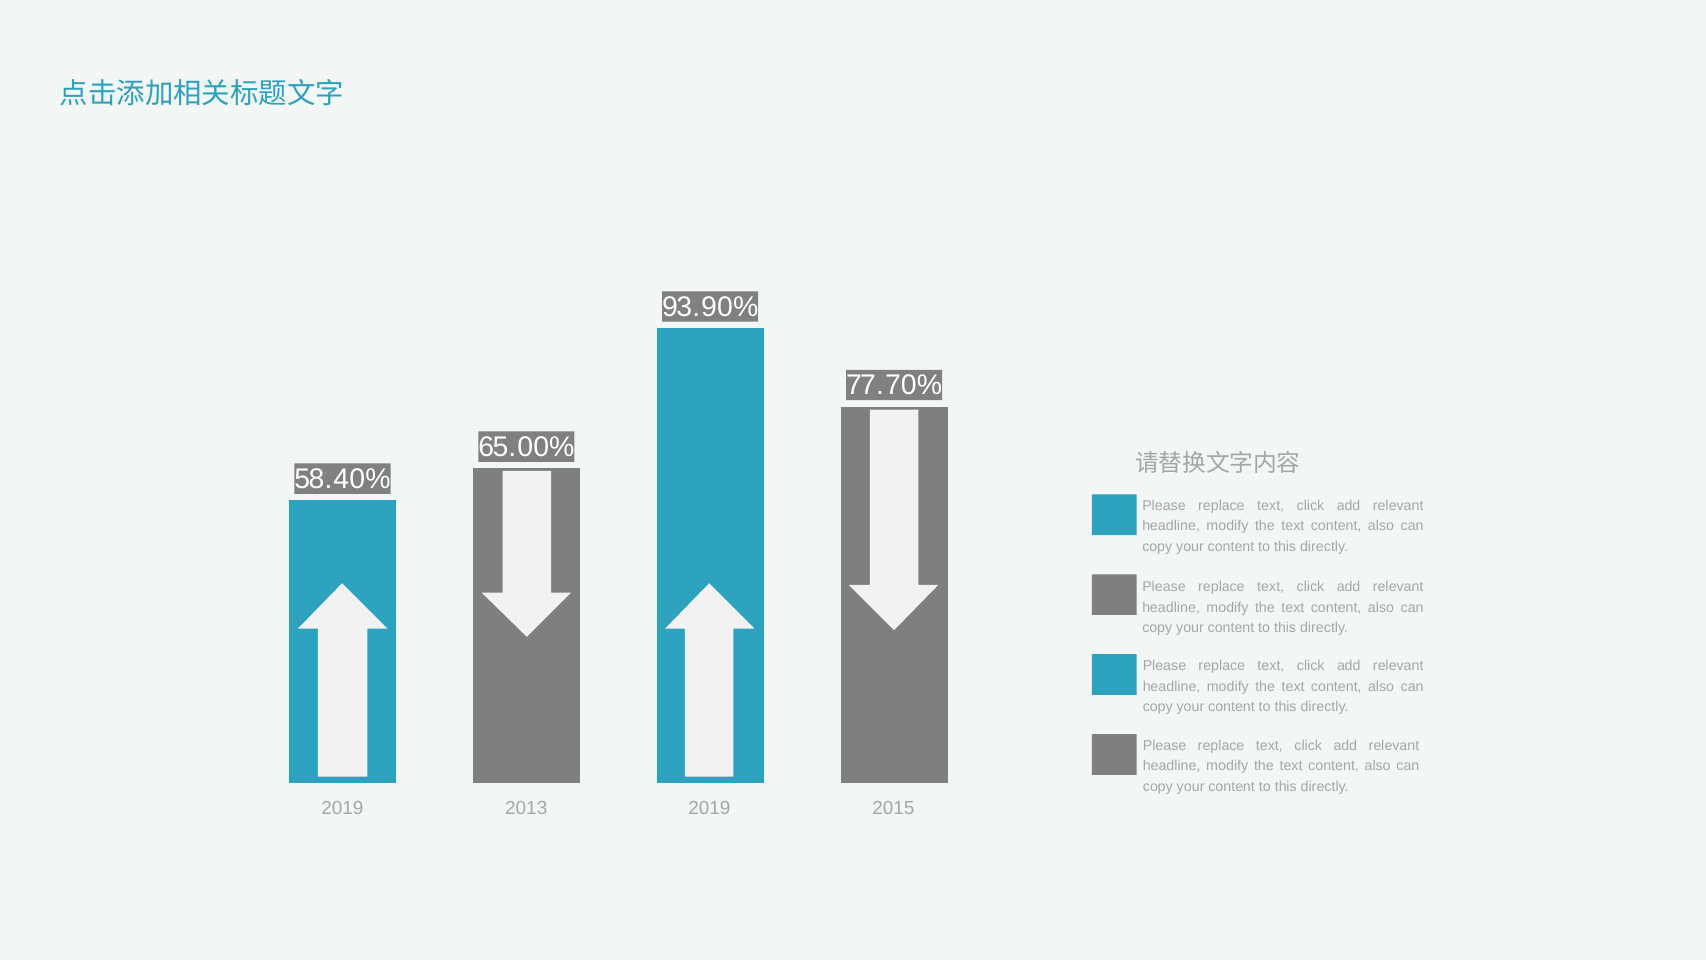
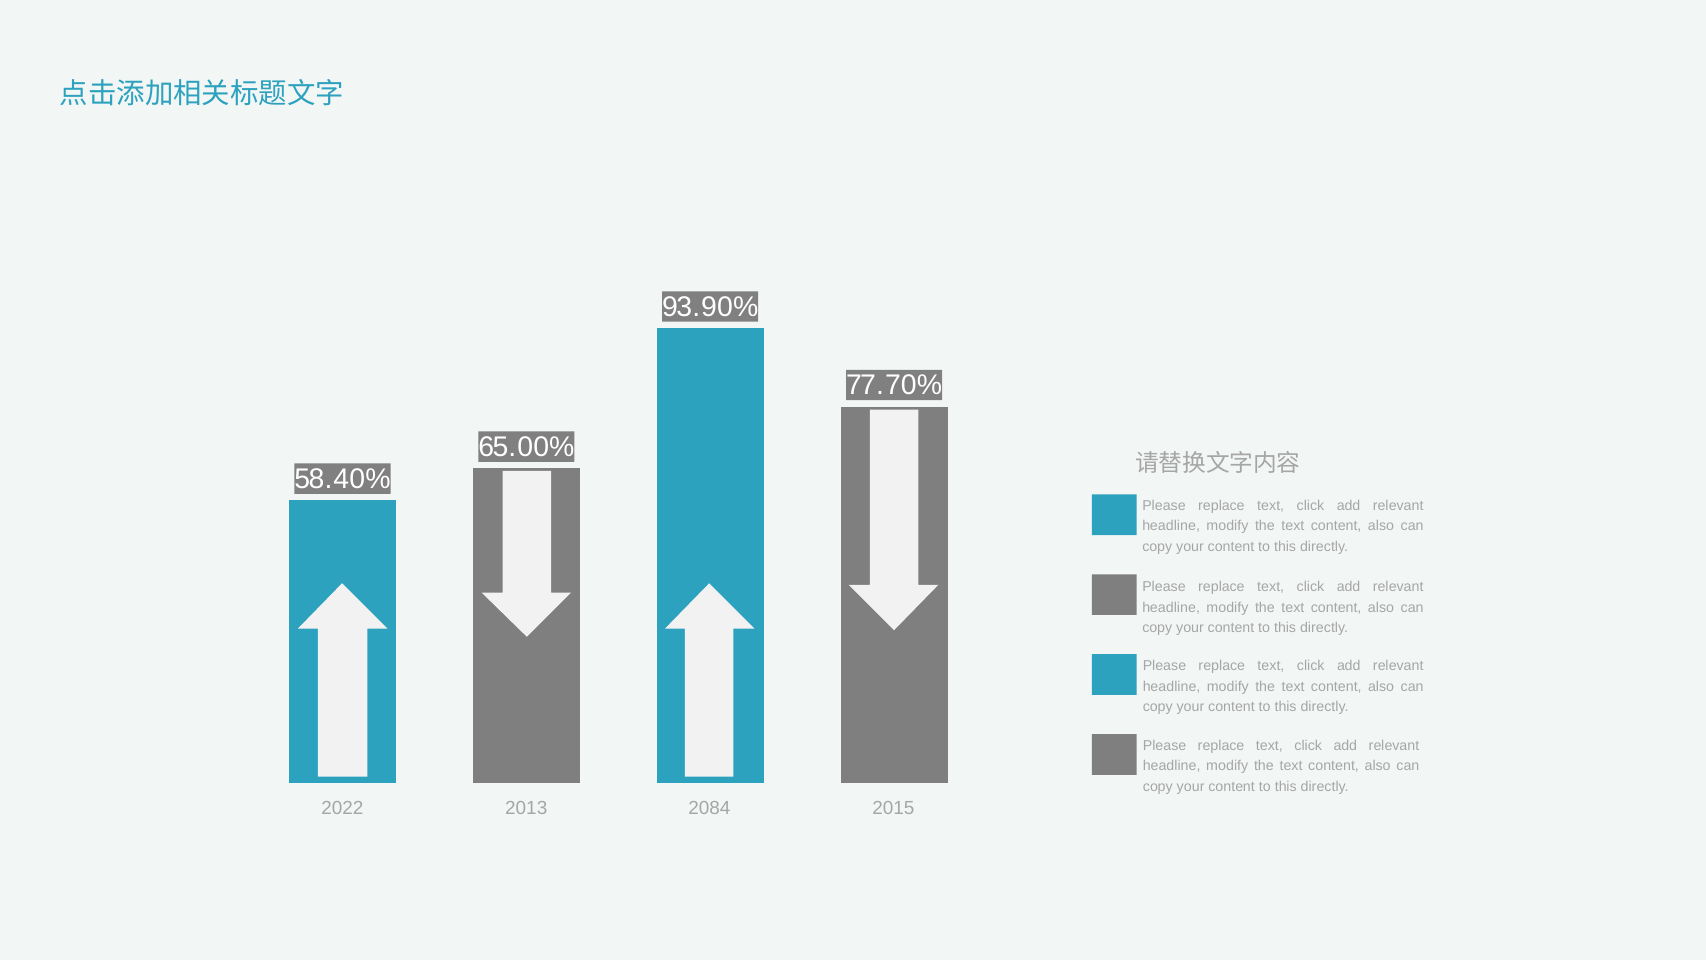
2019 at (342, 808): 2019 -> 2022
2019 at (709, 808): 2019 -> 2084
